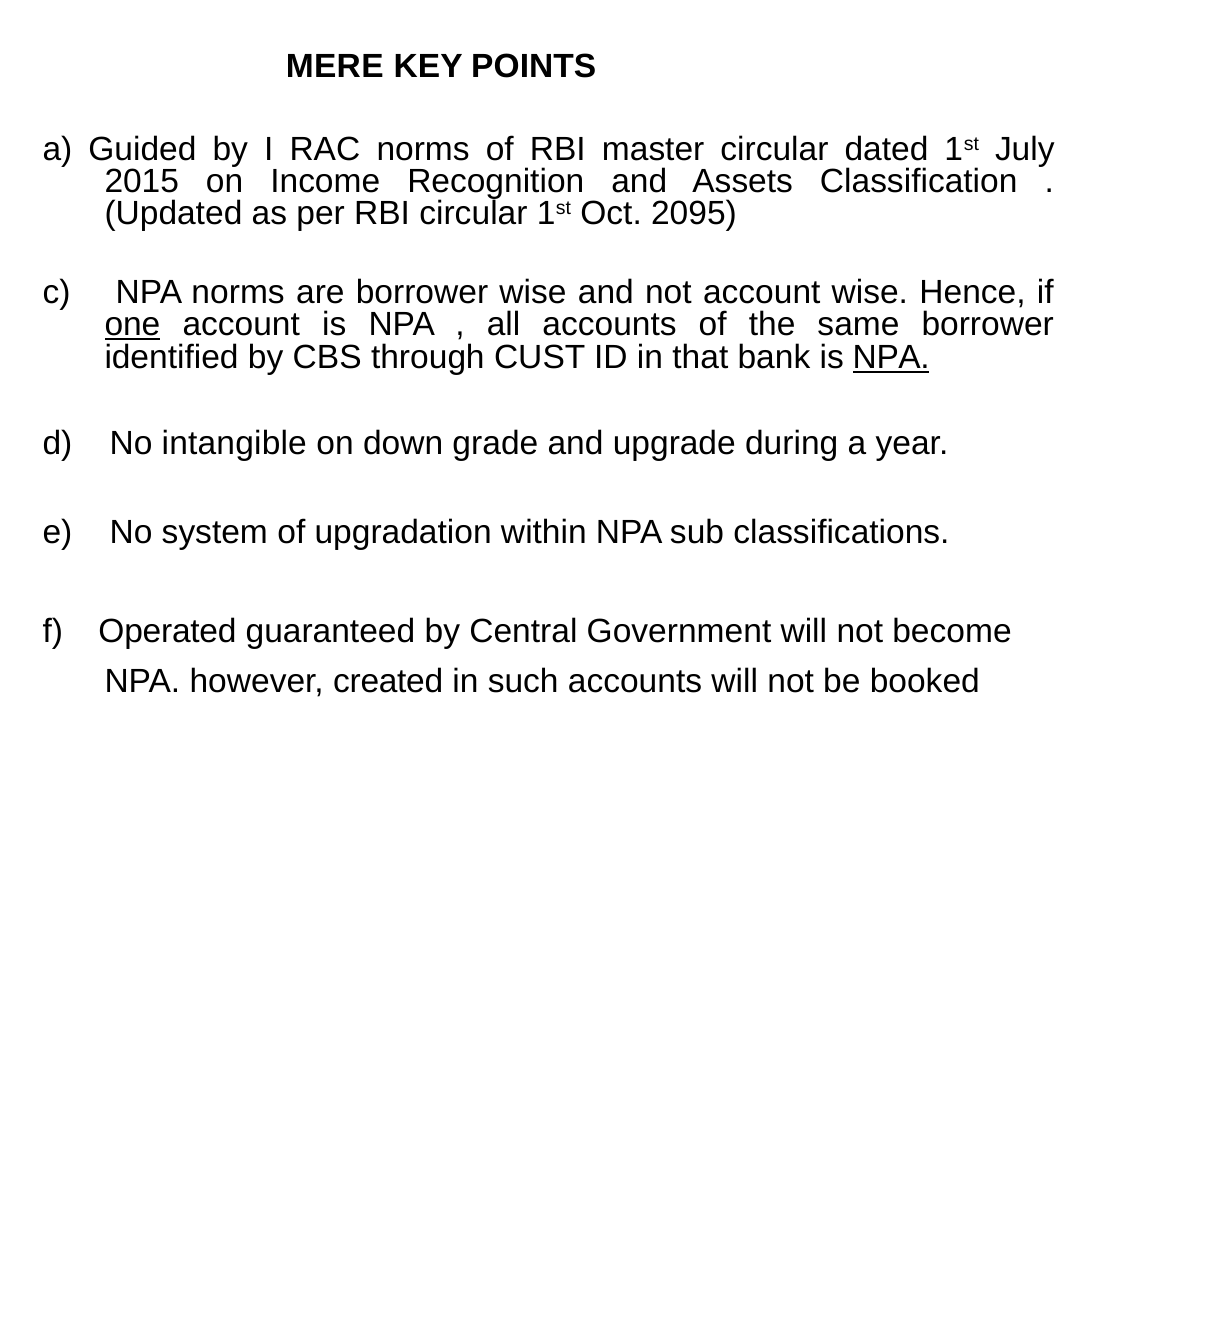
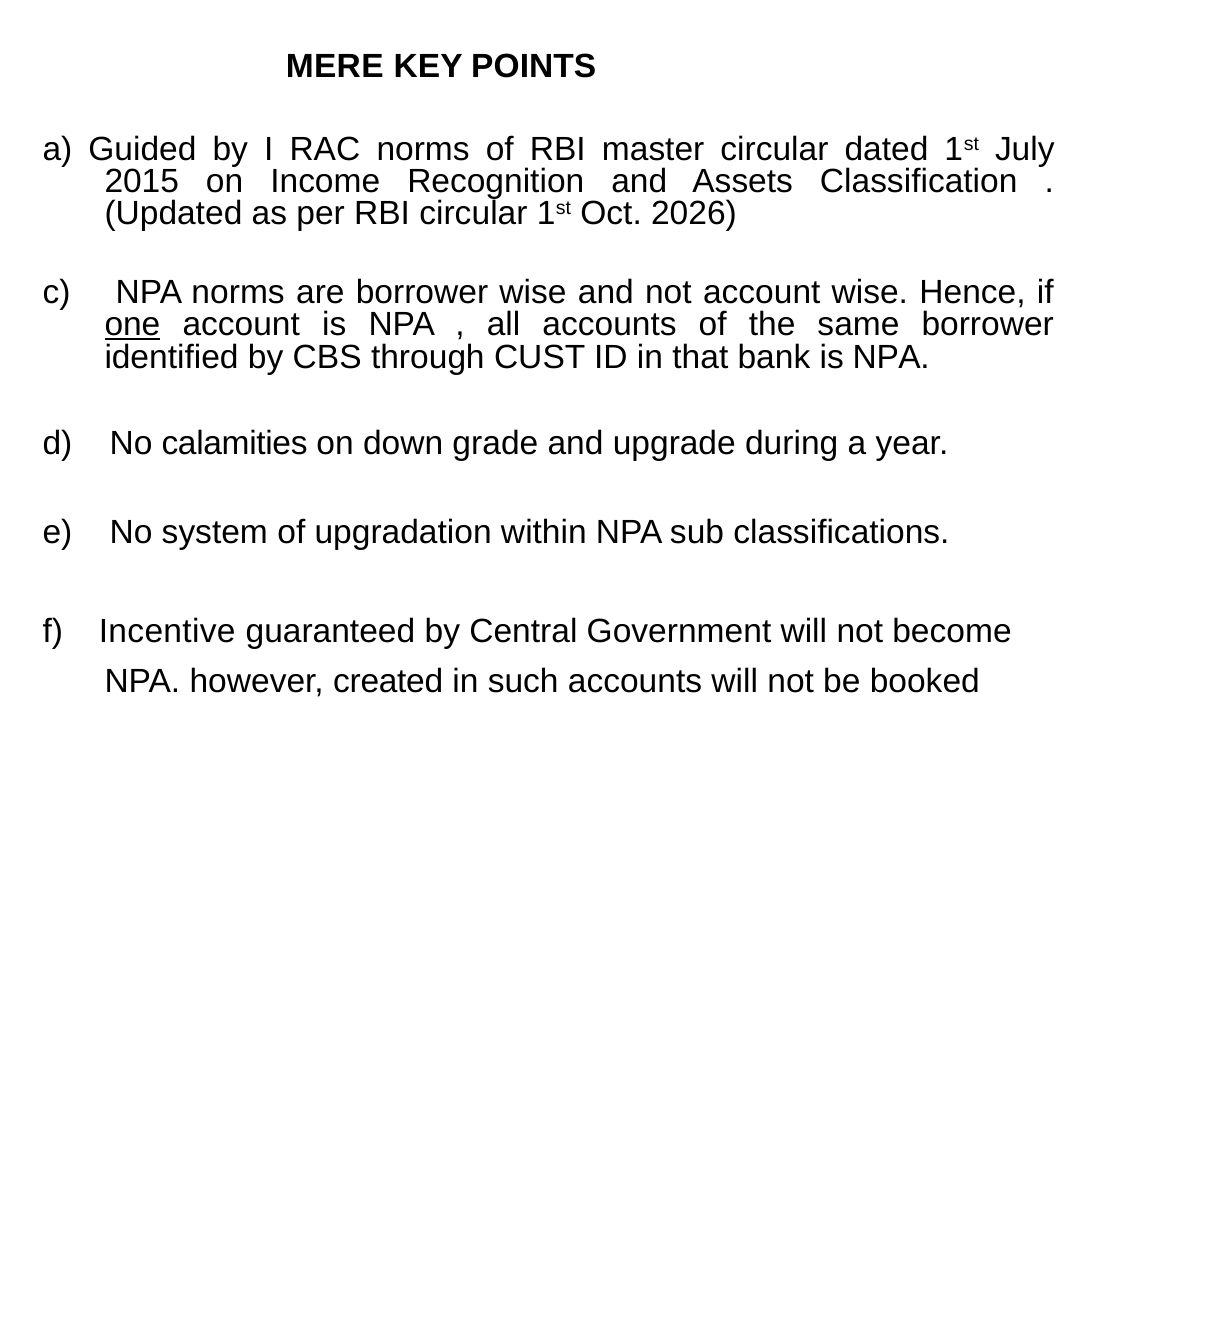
2095: 2095 -> 2026
NPA at (891, 357) underline: present -> none
intangible: intangible -> calamities
Operated: Operated -> Incentive
